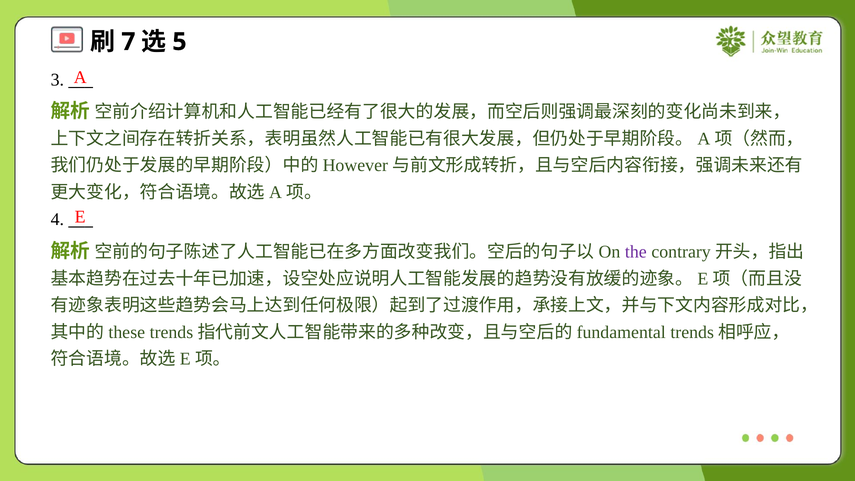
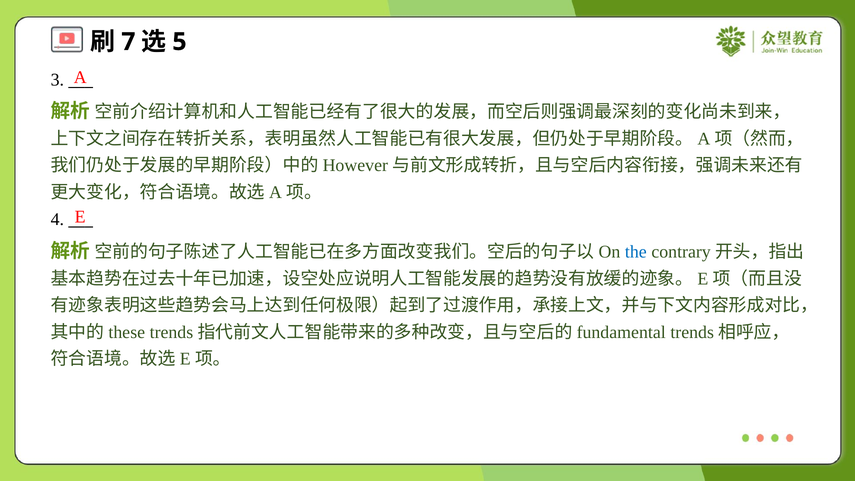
the colour: purple -> blue
